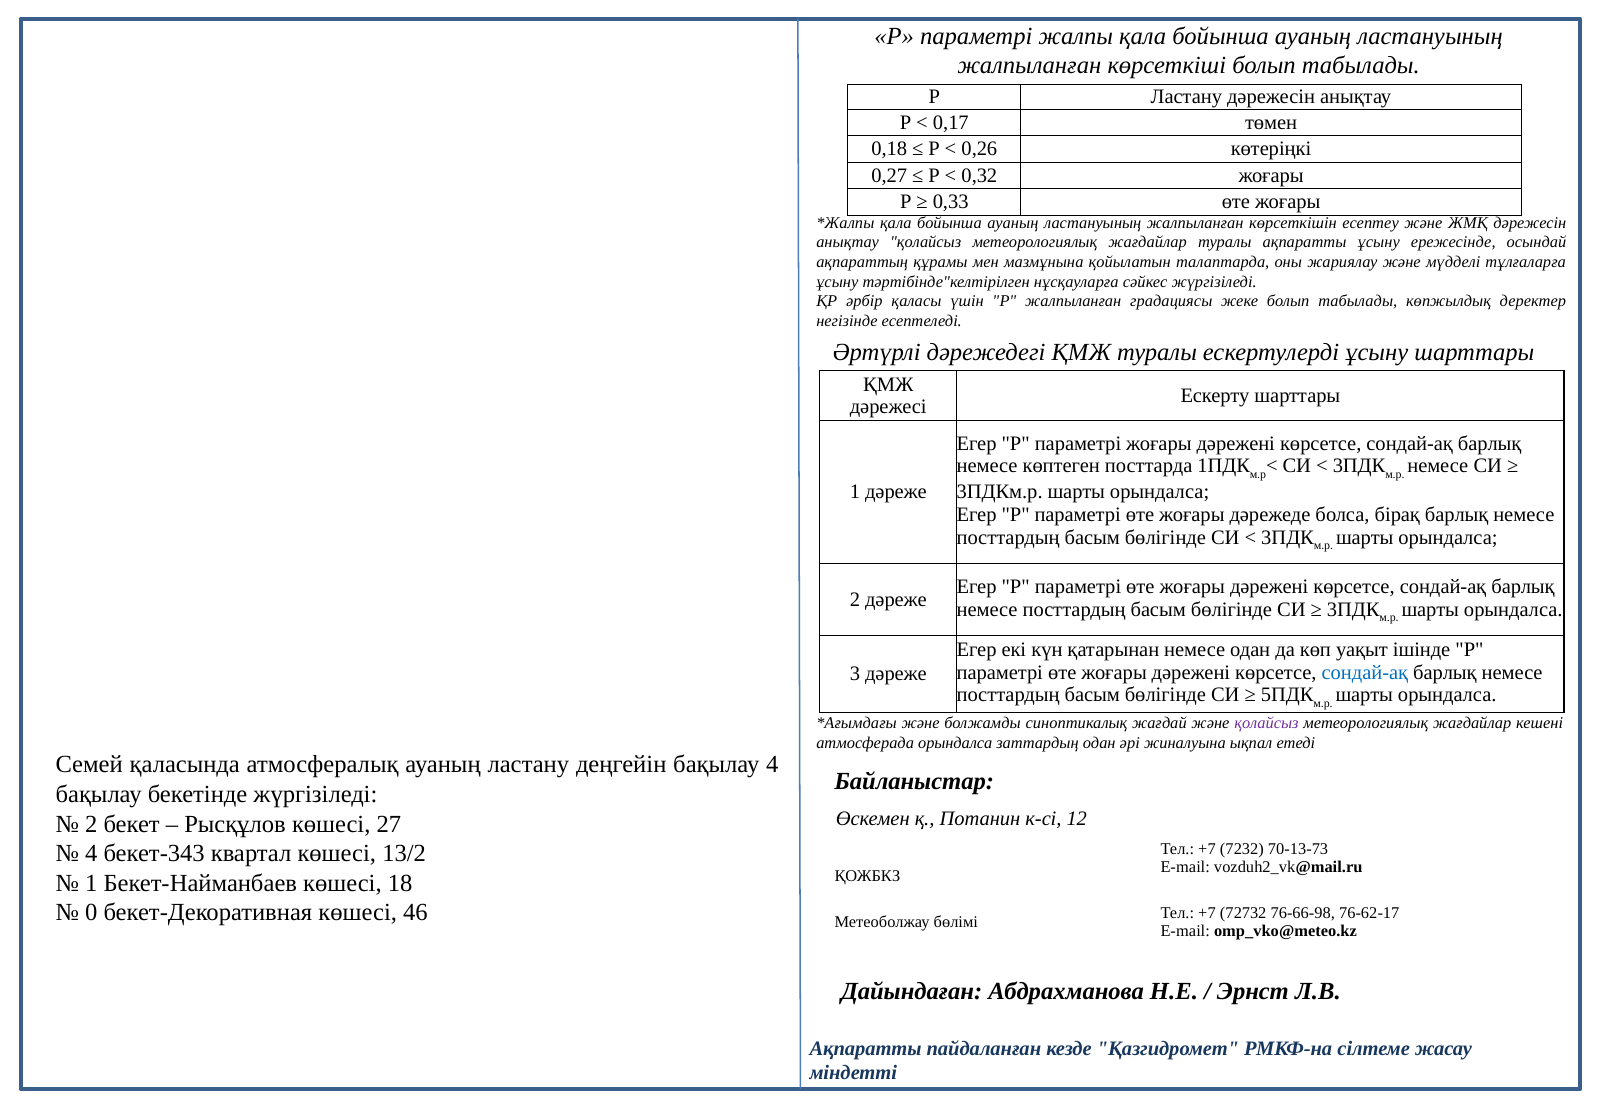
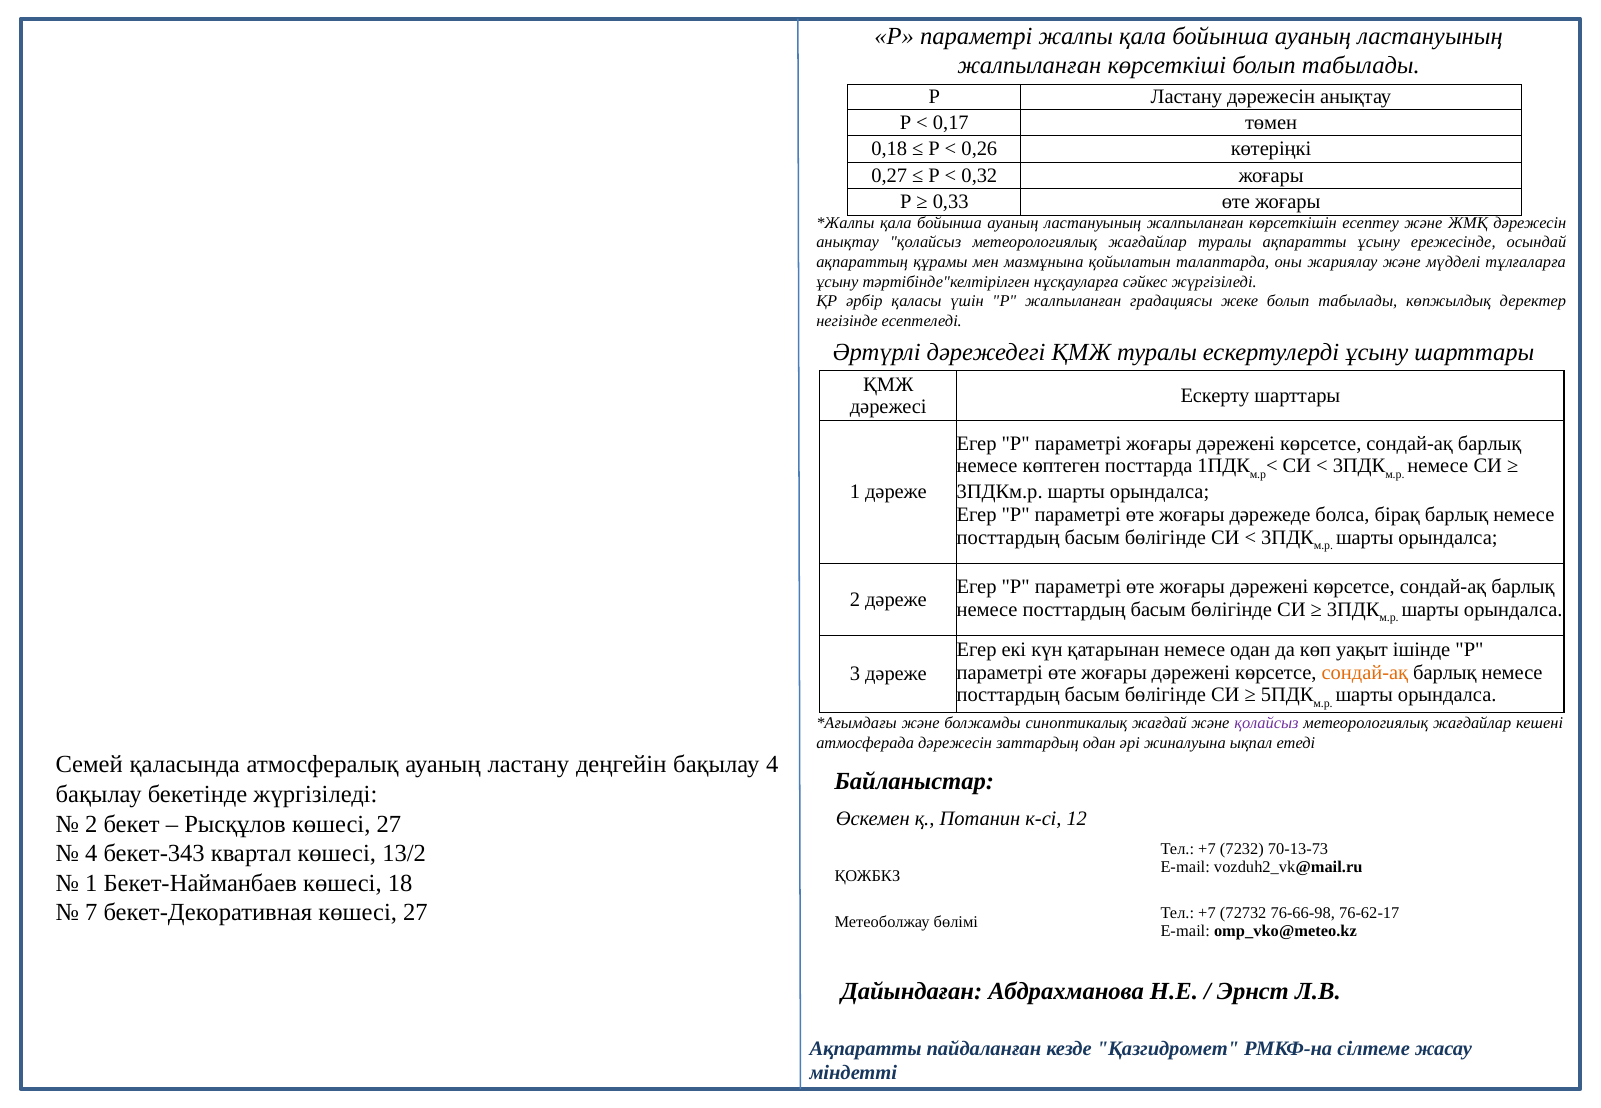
сондай-ақ at (1365, 673) colour: blue -> orange
атмосферада орындалса: орындалса -> дәрежесін
0: 0 -> 7
бекет-Декоративная көшесі 46: 46 -> 27
